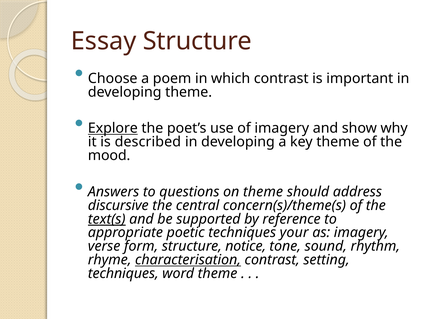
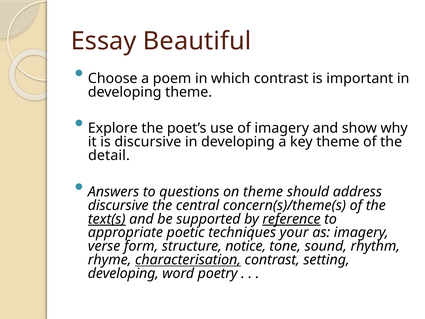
Essay Structure: Structure -> Beautiful
Explore underline: present -> none
is described: described -> discursive
mood: mood -> detail
reference underline: none -> present
techniques at (123, 273): techniques -> developing
word theme: theme -> poetry
